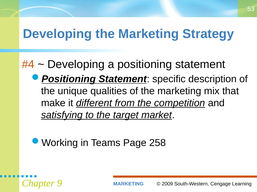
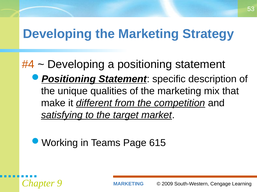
258: 258 -> 615
